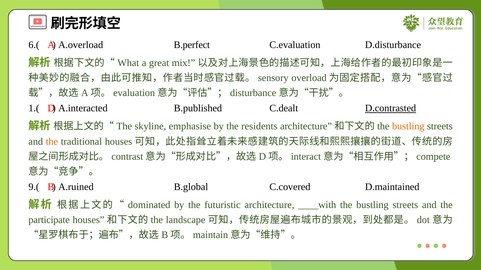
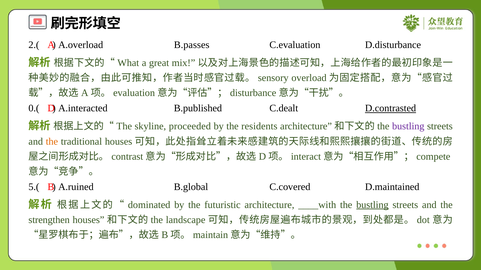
6.(: 6.( -> 2.(
B.perfect: B.perfect -> B.passes
1.(: 1.( -> 0.(
emphasise: emphasise -> proceeded
bustling at (408, 127) colour: orange -> purple
9.(: 9.( -> 5.(
bustling at (372, 205) underline: none -> present
participate: participate -> strengthen
